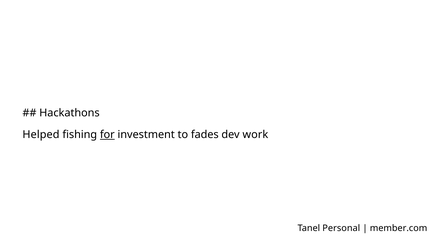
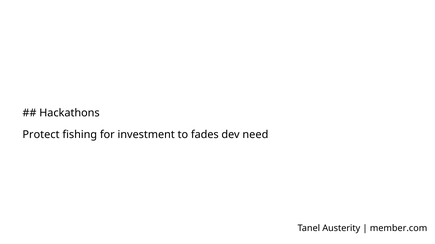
Helped: Helped -> Protect
for underline: present -> none
work: work -> need
Personal: Personal -> Austerity
